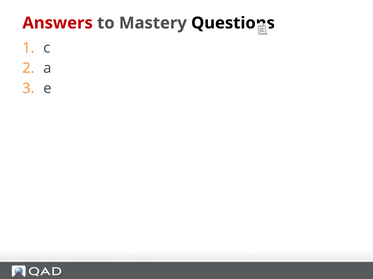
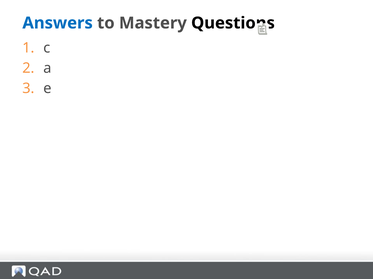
Answers colour: red -> blue
